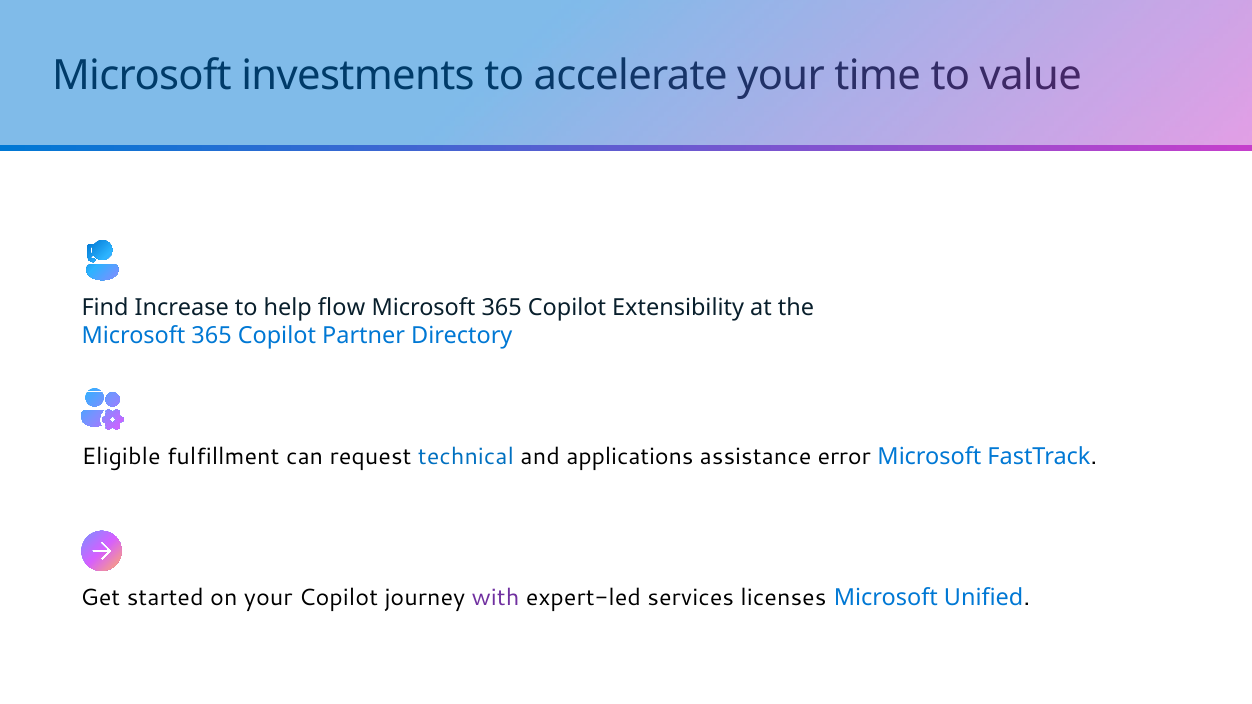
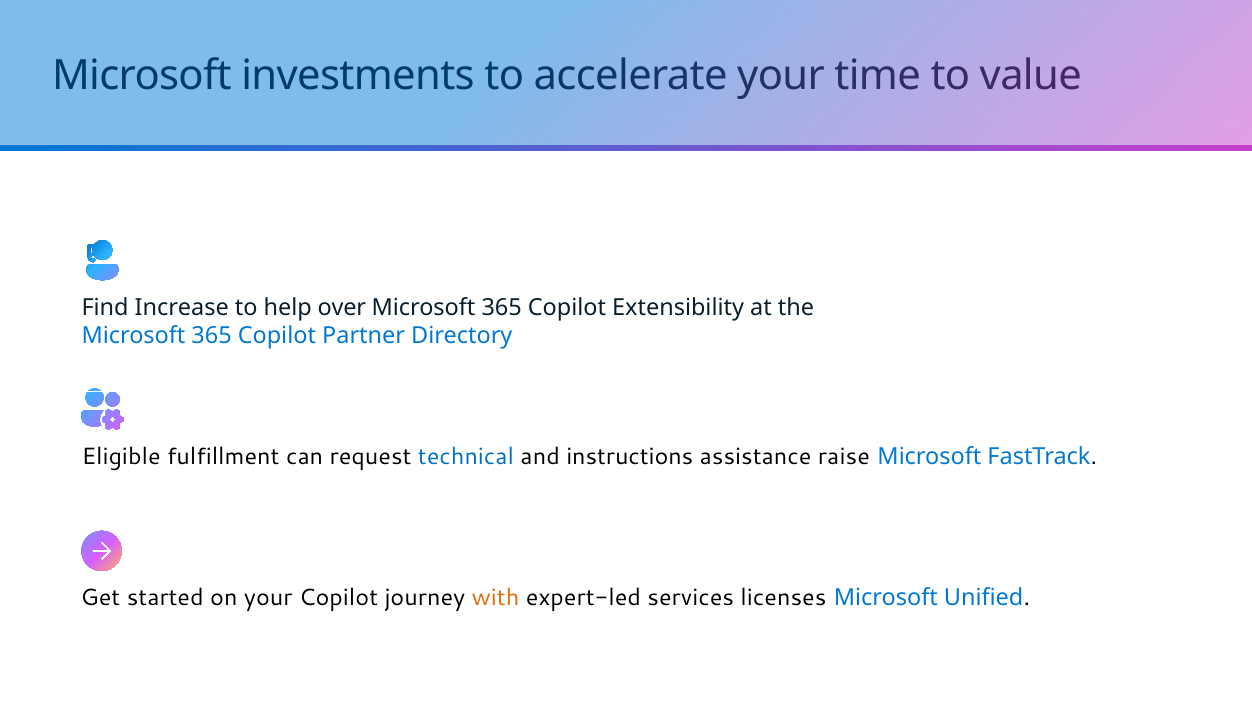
flow: flow -> over
applications: applications -> instructions
error: error -> raise
with colour: purple -> orange
